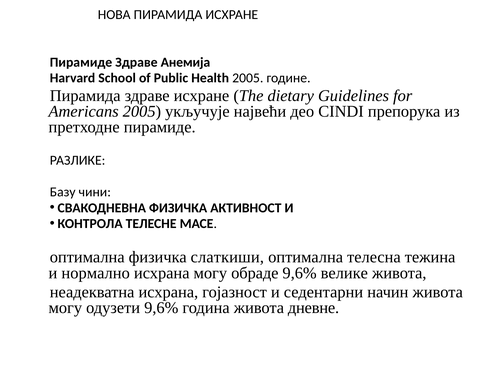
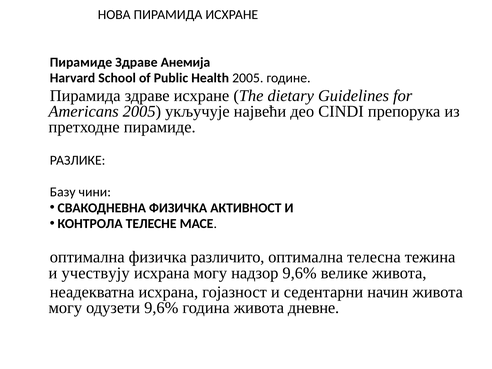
слаткиши: слаткиши -> различито
нормално: нормално -> учествују
обраде: обраде -> надзор
